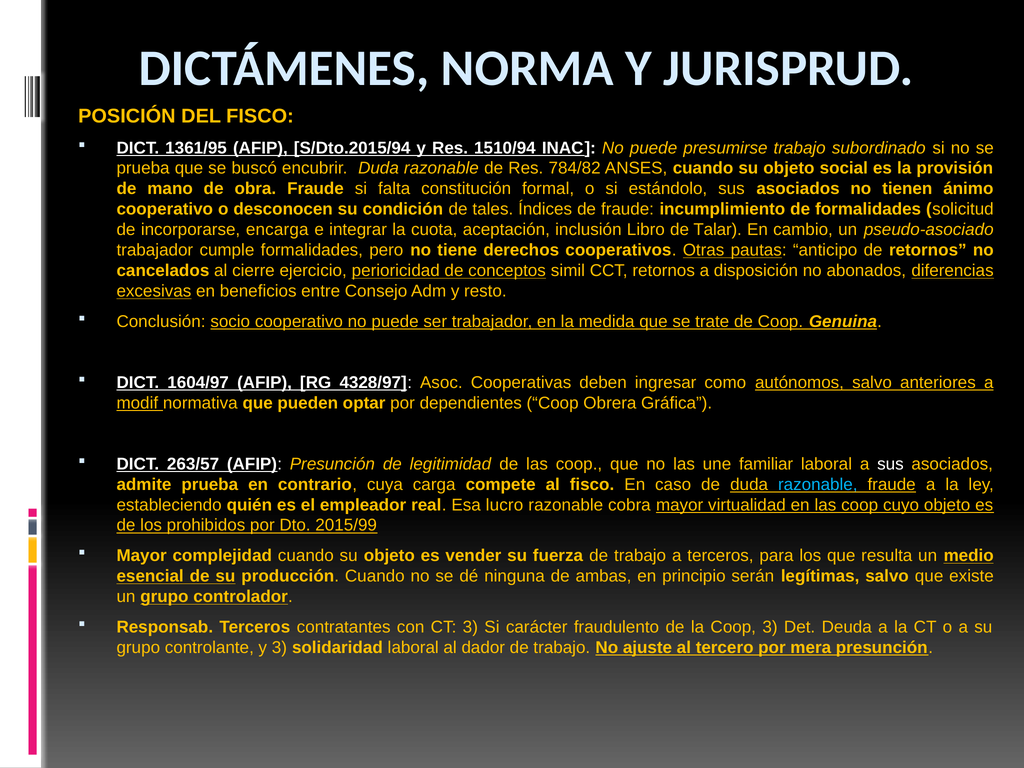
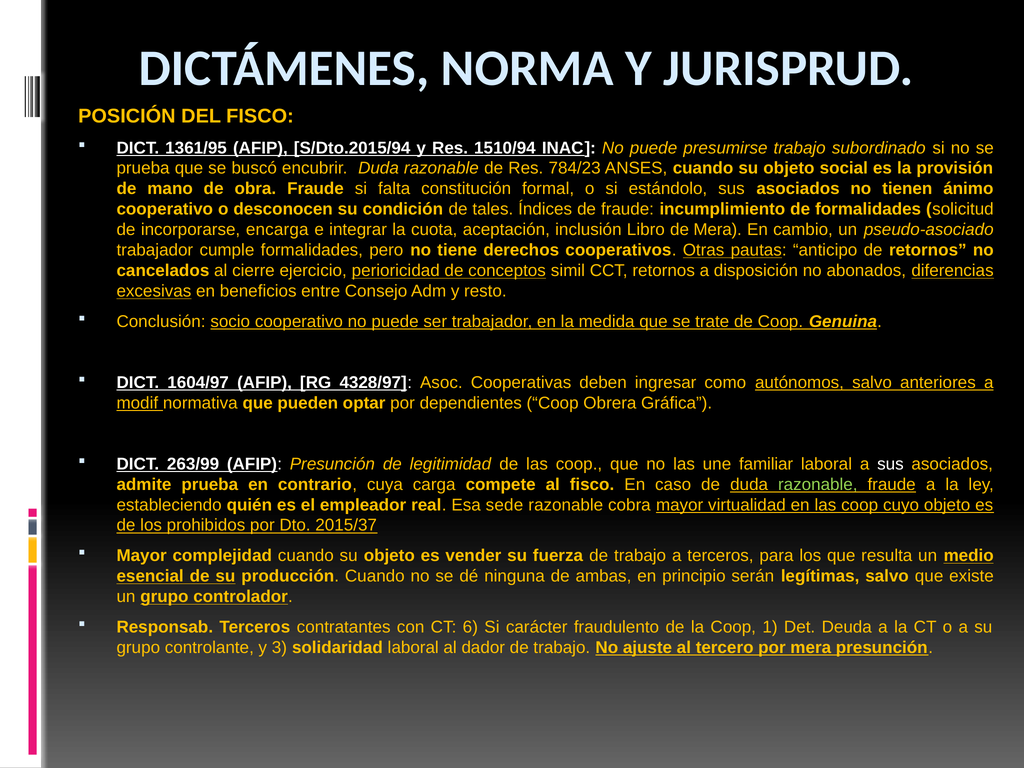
784/82: 784/82 -> 784/23
de Talar: Talar -> Mera
263/57: 263/57 -> 263/99
razonable at (818, 484) colour: light blue -> light green
lucro: lucro -> sede
2015/99: 2015/99 -> 2015/37
CT 3: 3 -> 6
Coop 3: 3 -> 1
